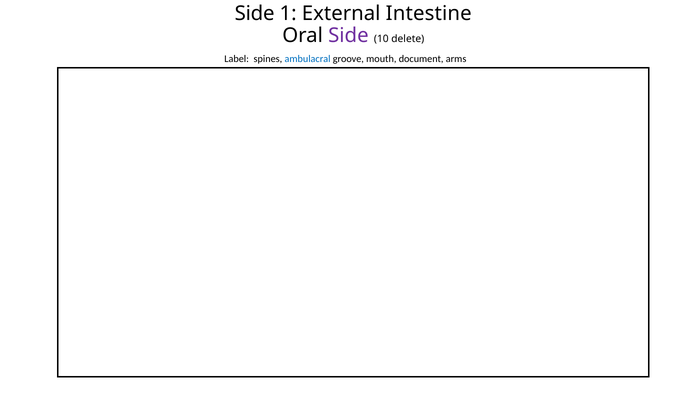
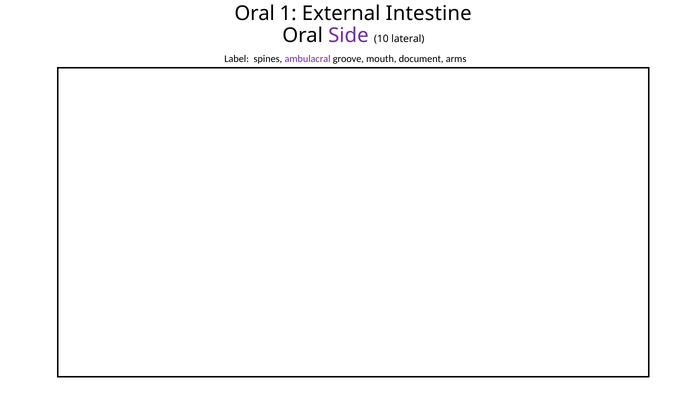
Side at (255, 14): Side -> Oral
delete: delete -> lateral
ambulacral colour: blue -> purple
